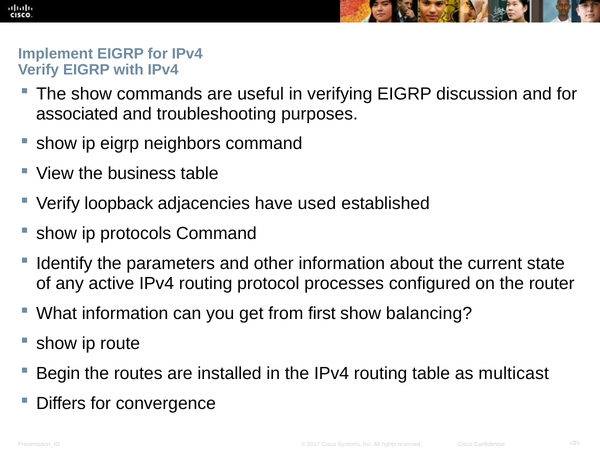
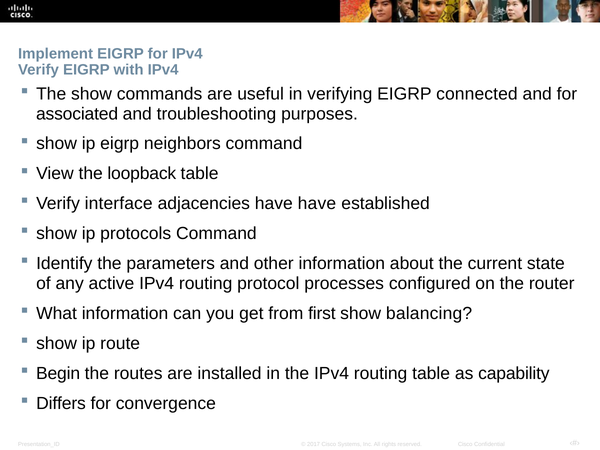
discussion: discussion -> connected
business: business -> loopback
loopback: loopback -> interface
have used: used -> have
multicast: multicast -> capability
